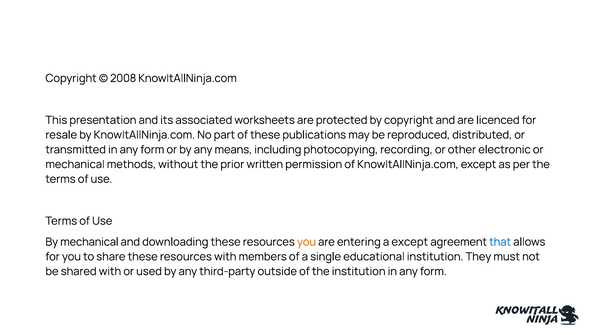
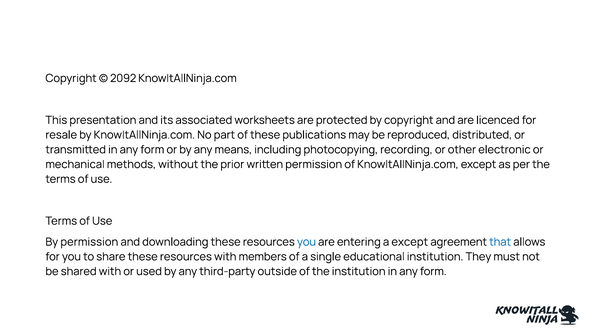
2008: 2008 -> 2092
By mechanical: mechanical -> permission
you at (306, 242) colour: orange -> blue
